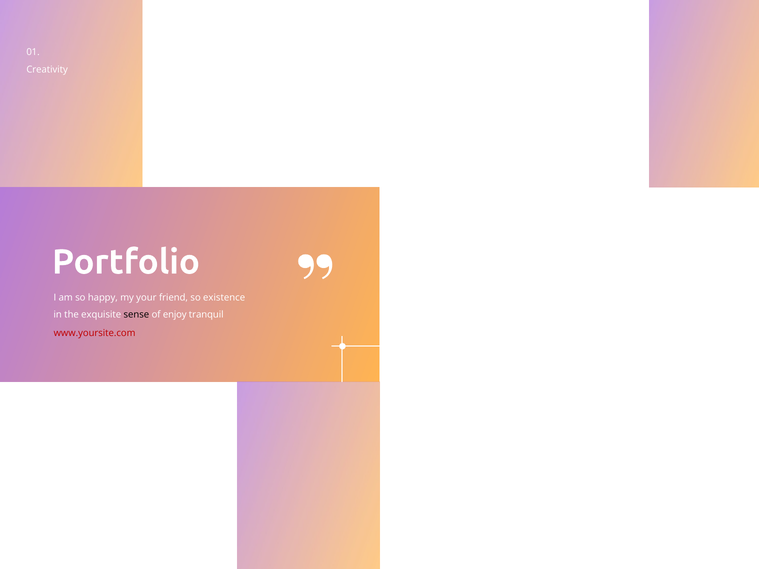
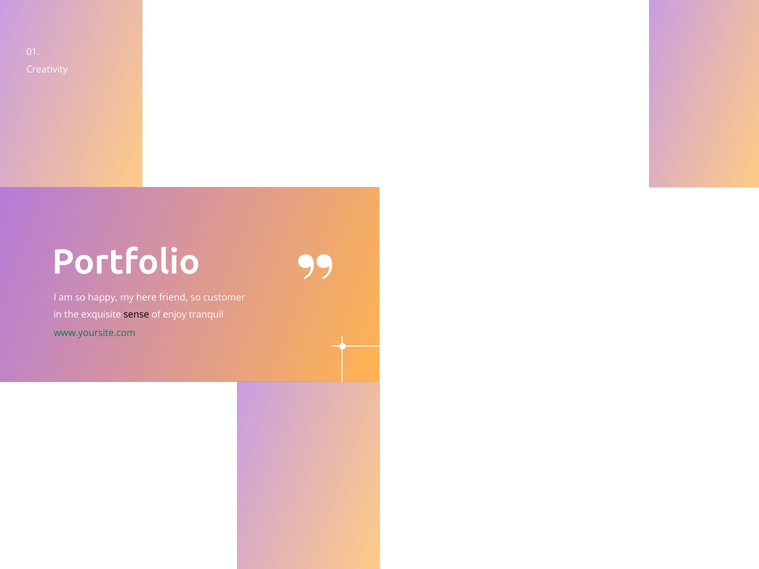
your: your -> here
existence: existence -> customer
www.yoursite.com colour: red -> green
